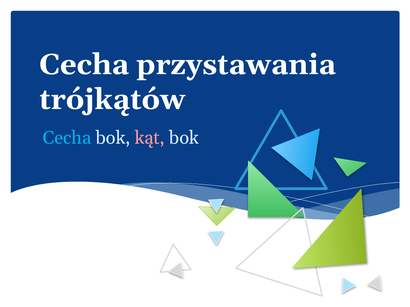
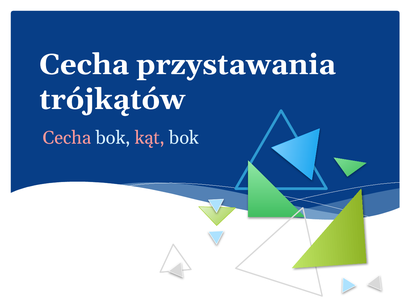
Cecha at (67, 138) colour: light blue -> pink
